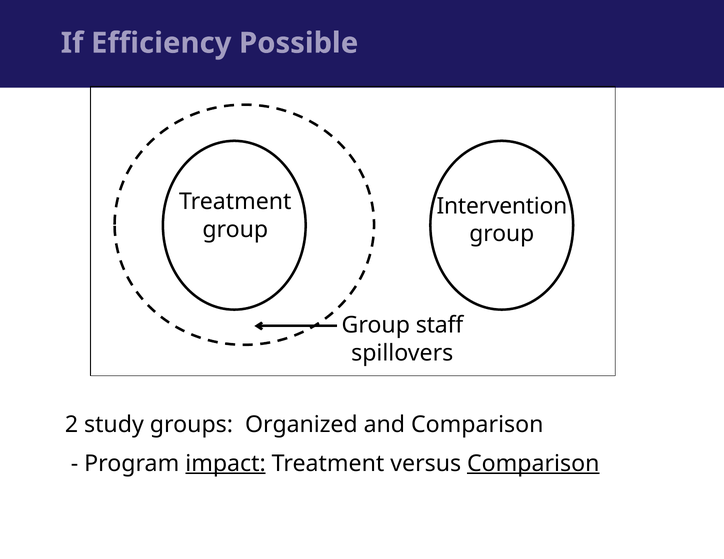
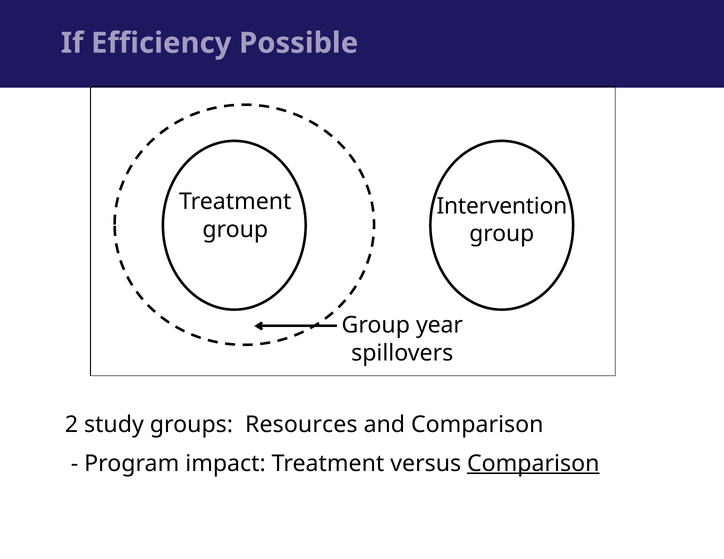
staff: staff -> year
Organized: Organized -> Resources
impact underline: present -> none
